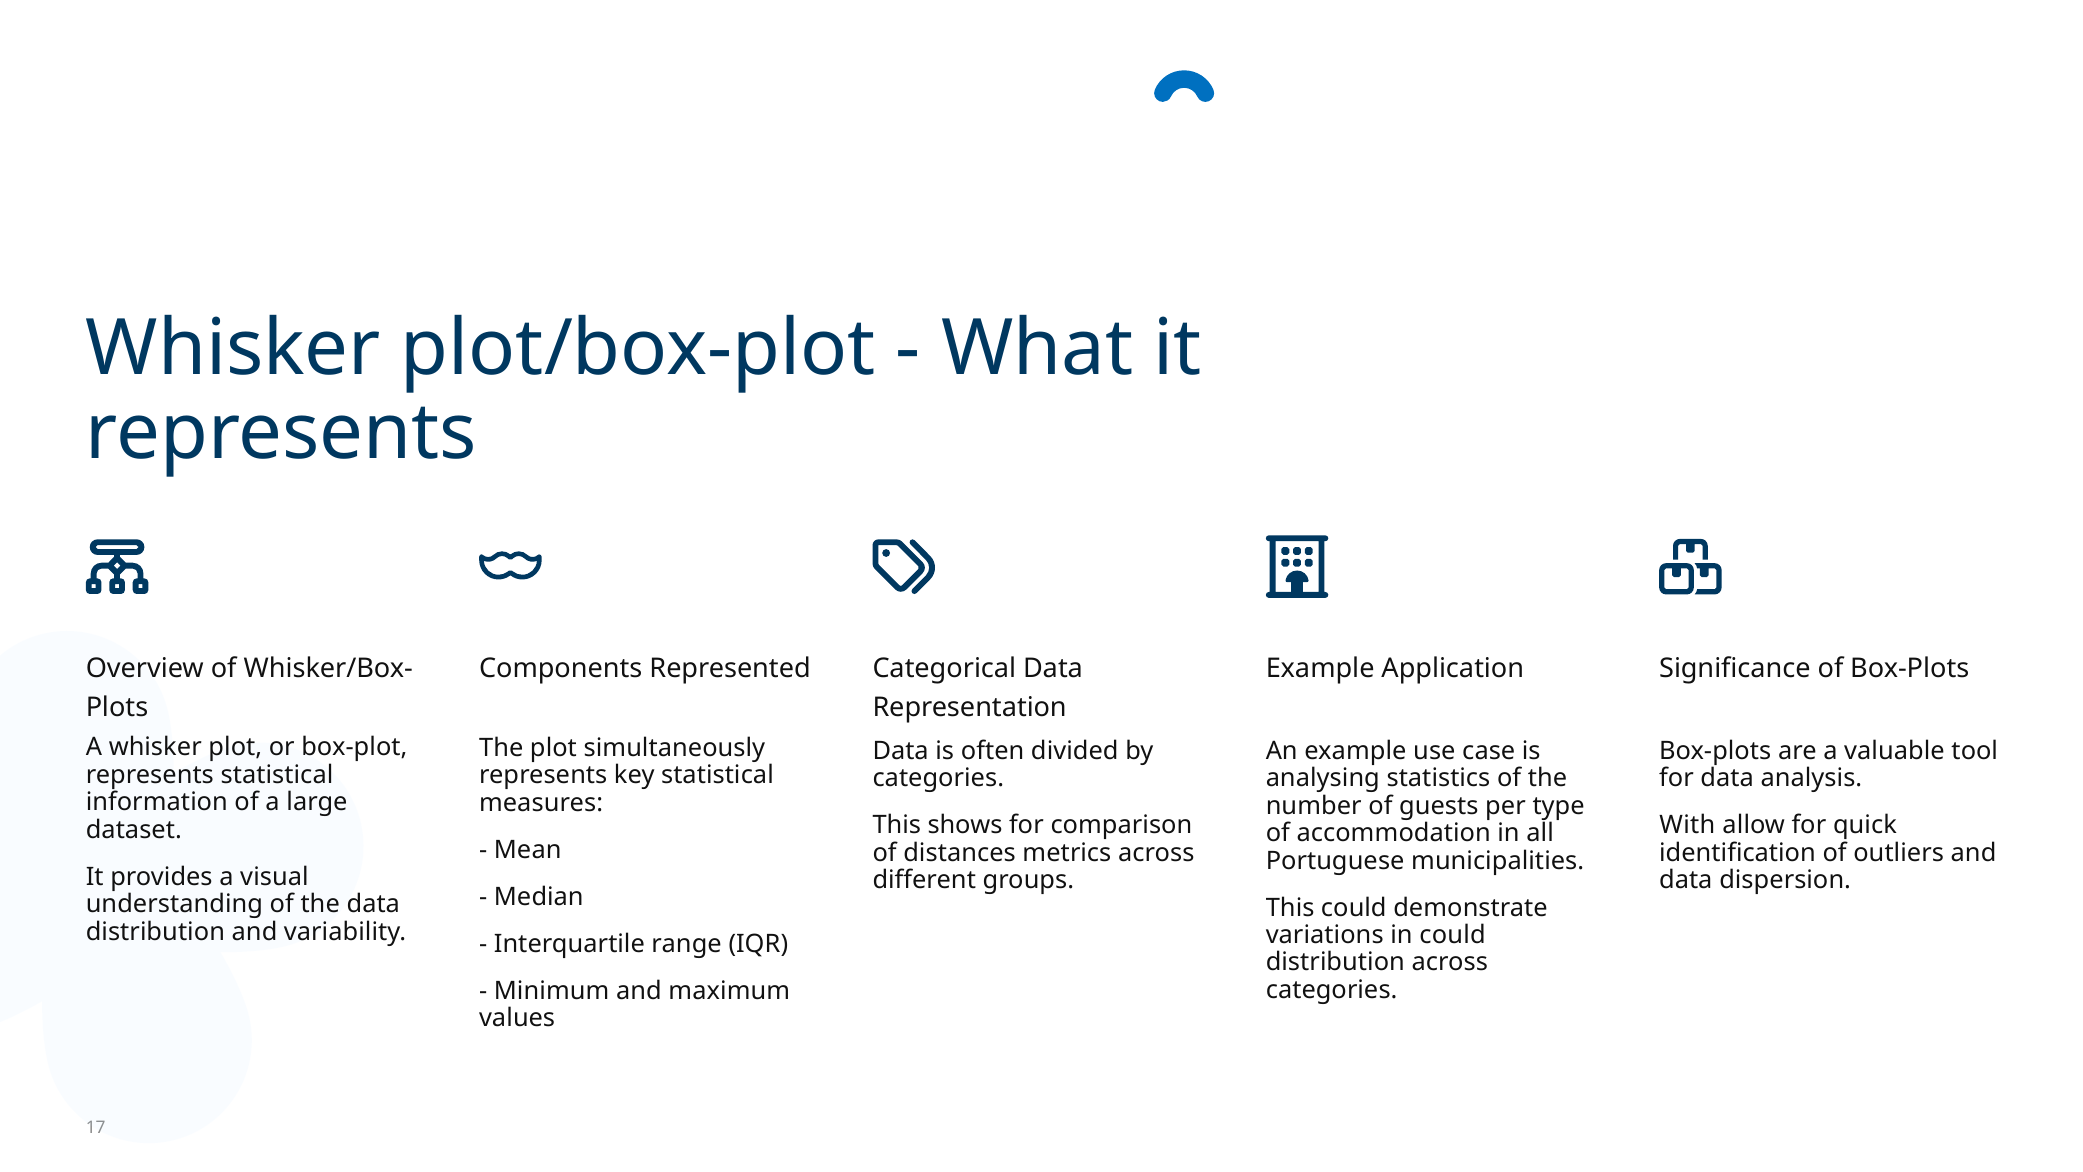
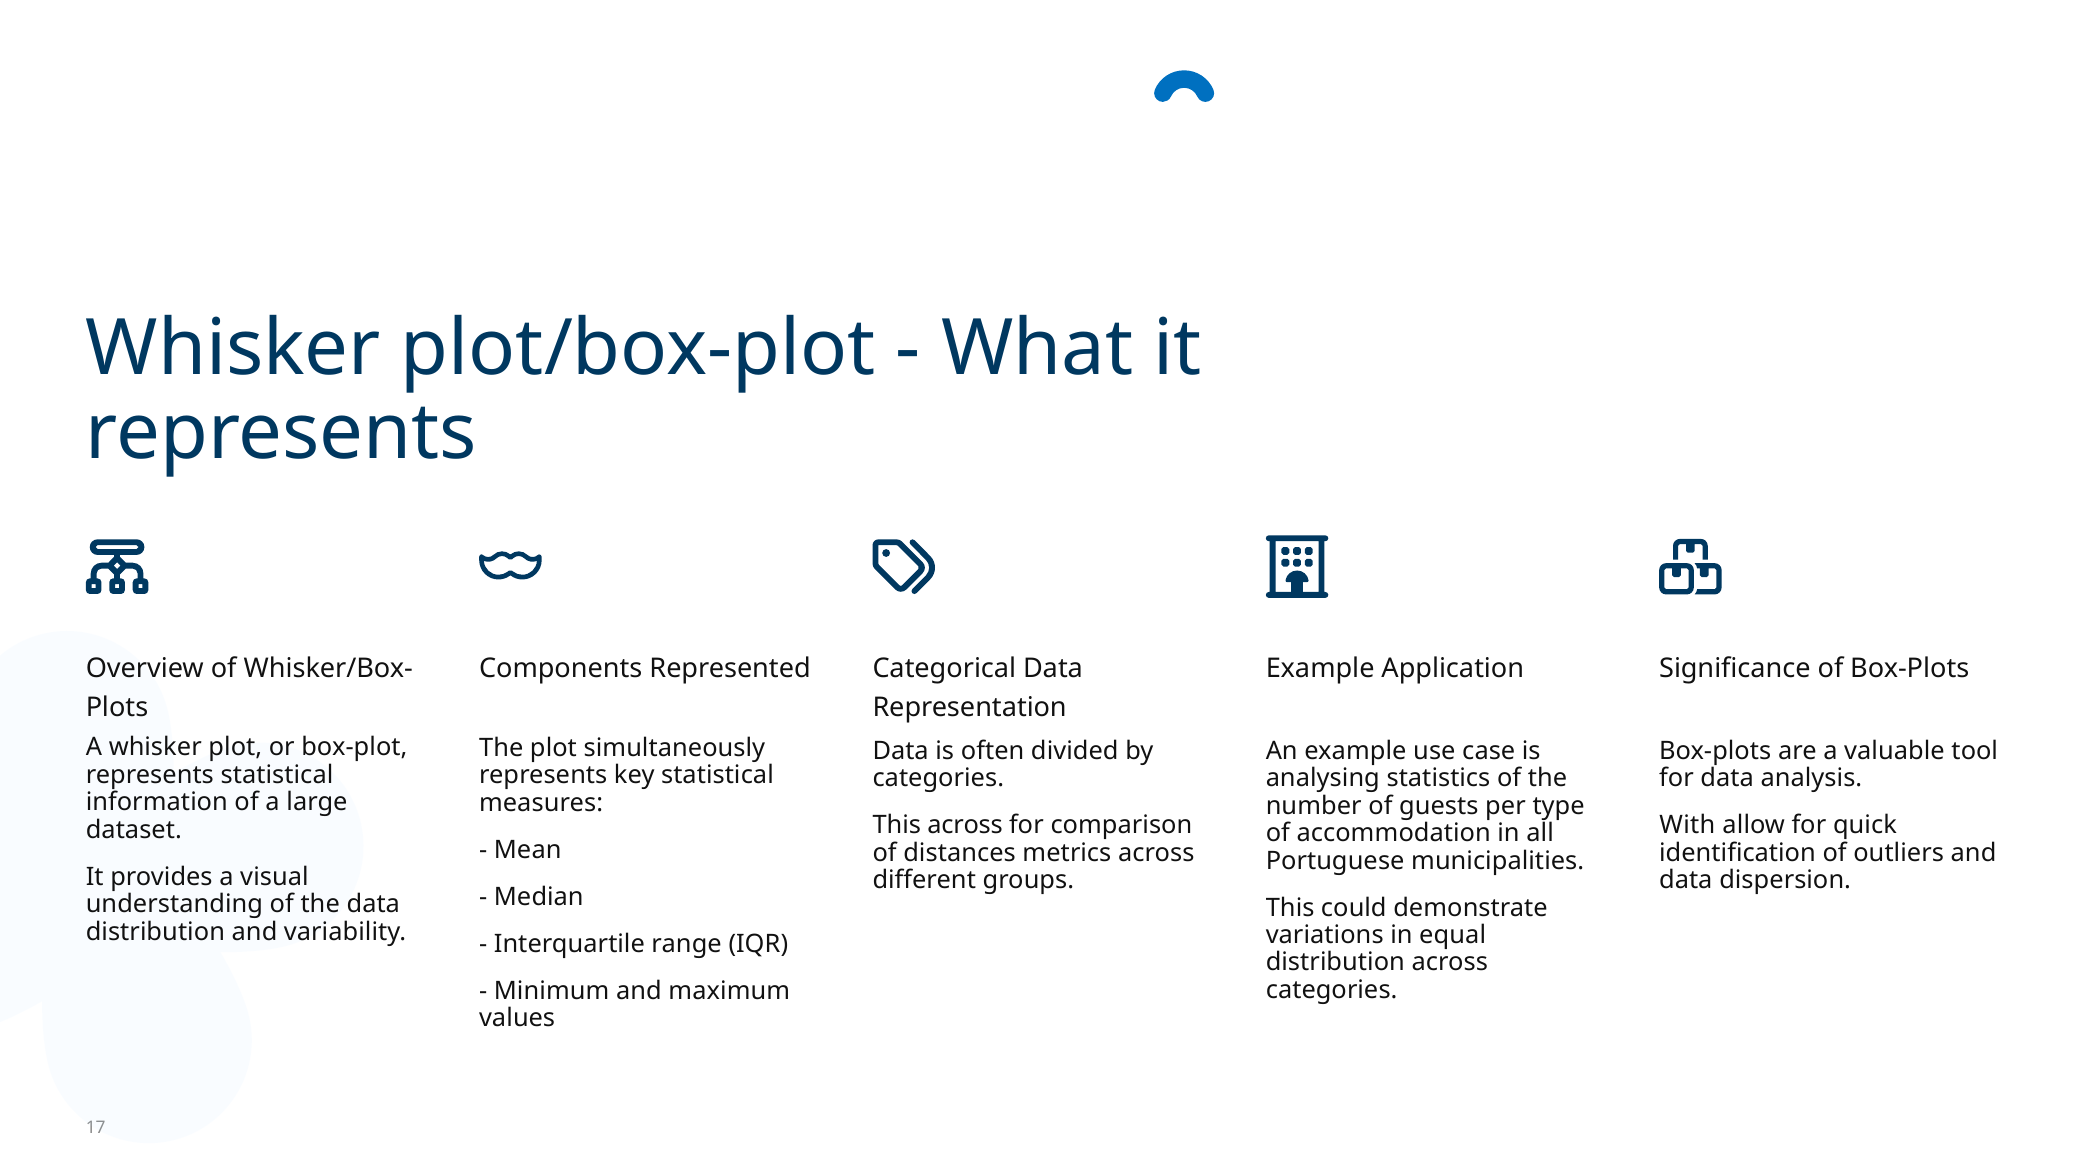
This shows: shows -> across
in could: could -> equal
